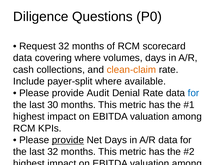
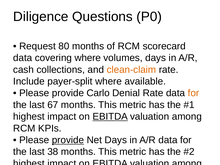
Request 32: 32 -> 80
Audit: Audit -> Carlo
for at (193, 93) colour: blue -> orange
30: 30 -> 67
EBITDA at (110, 117) underline: none -> present
last 32: 32 -> 38
